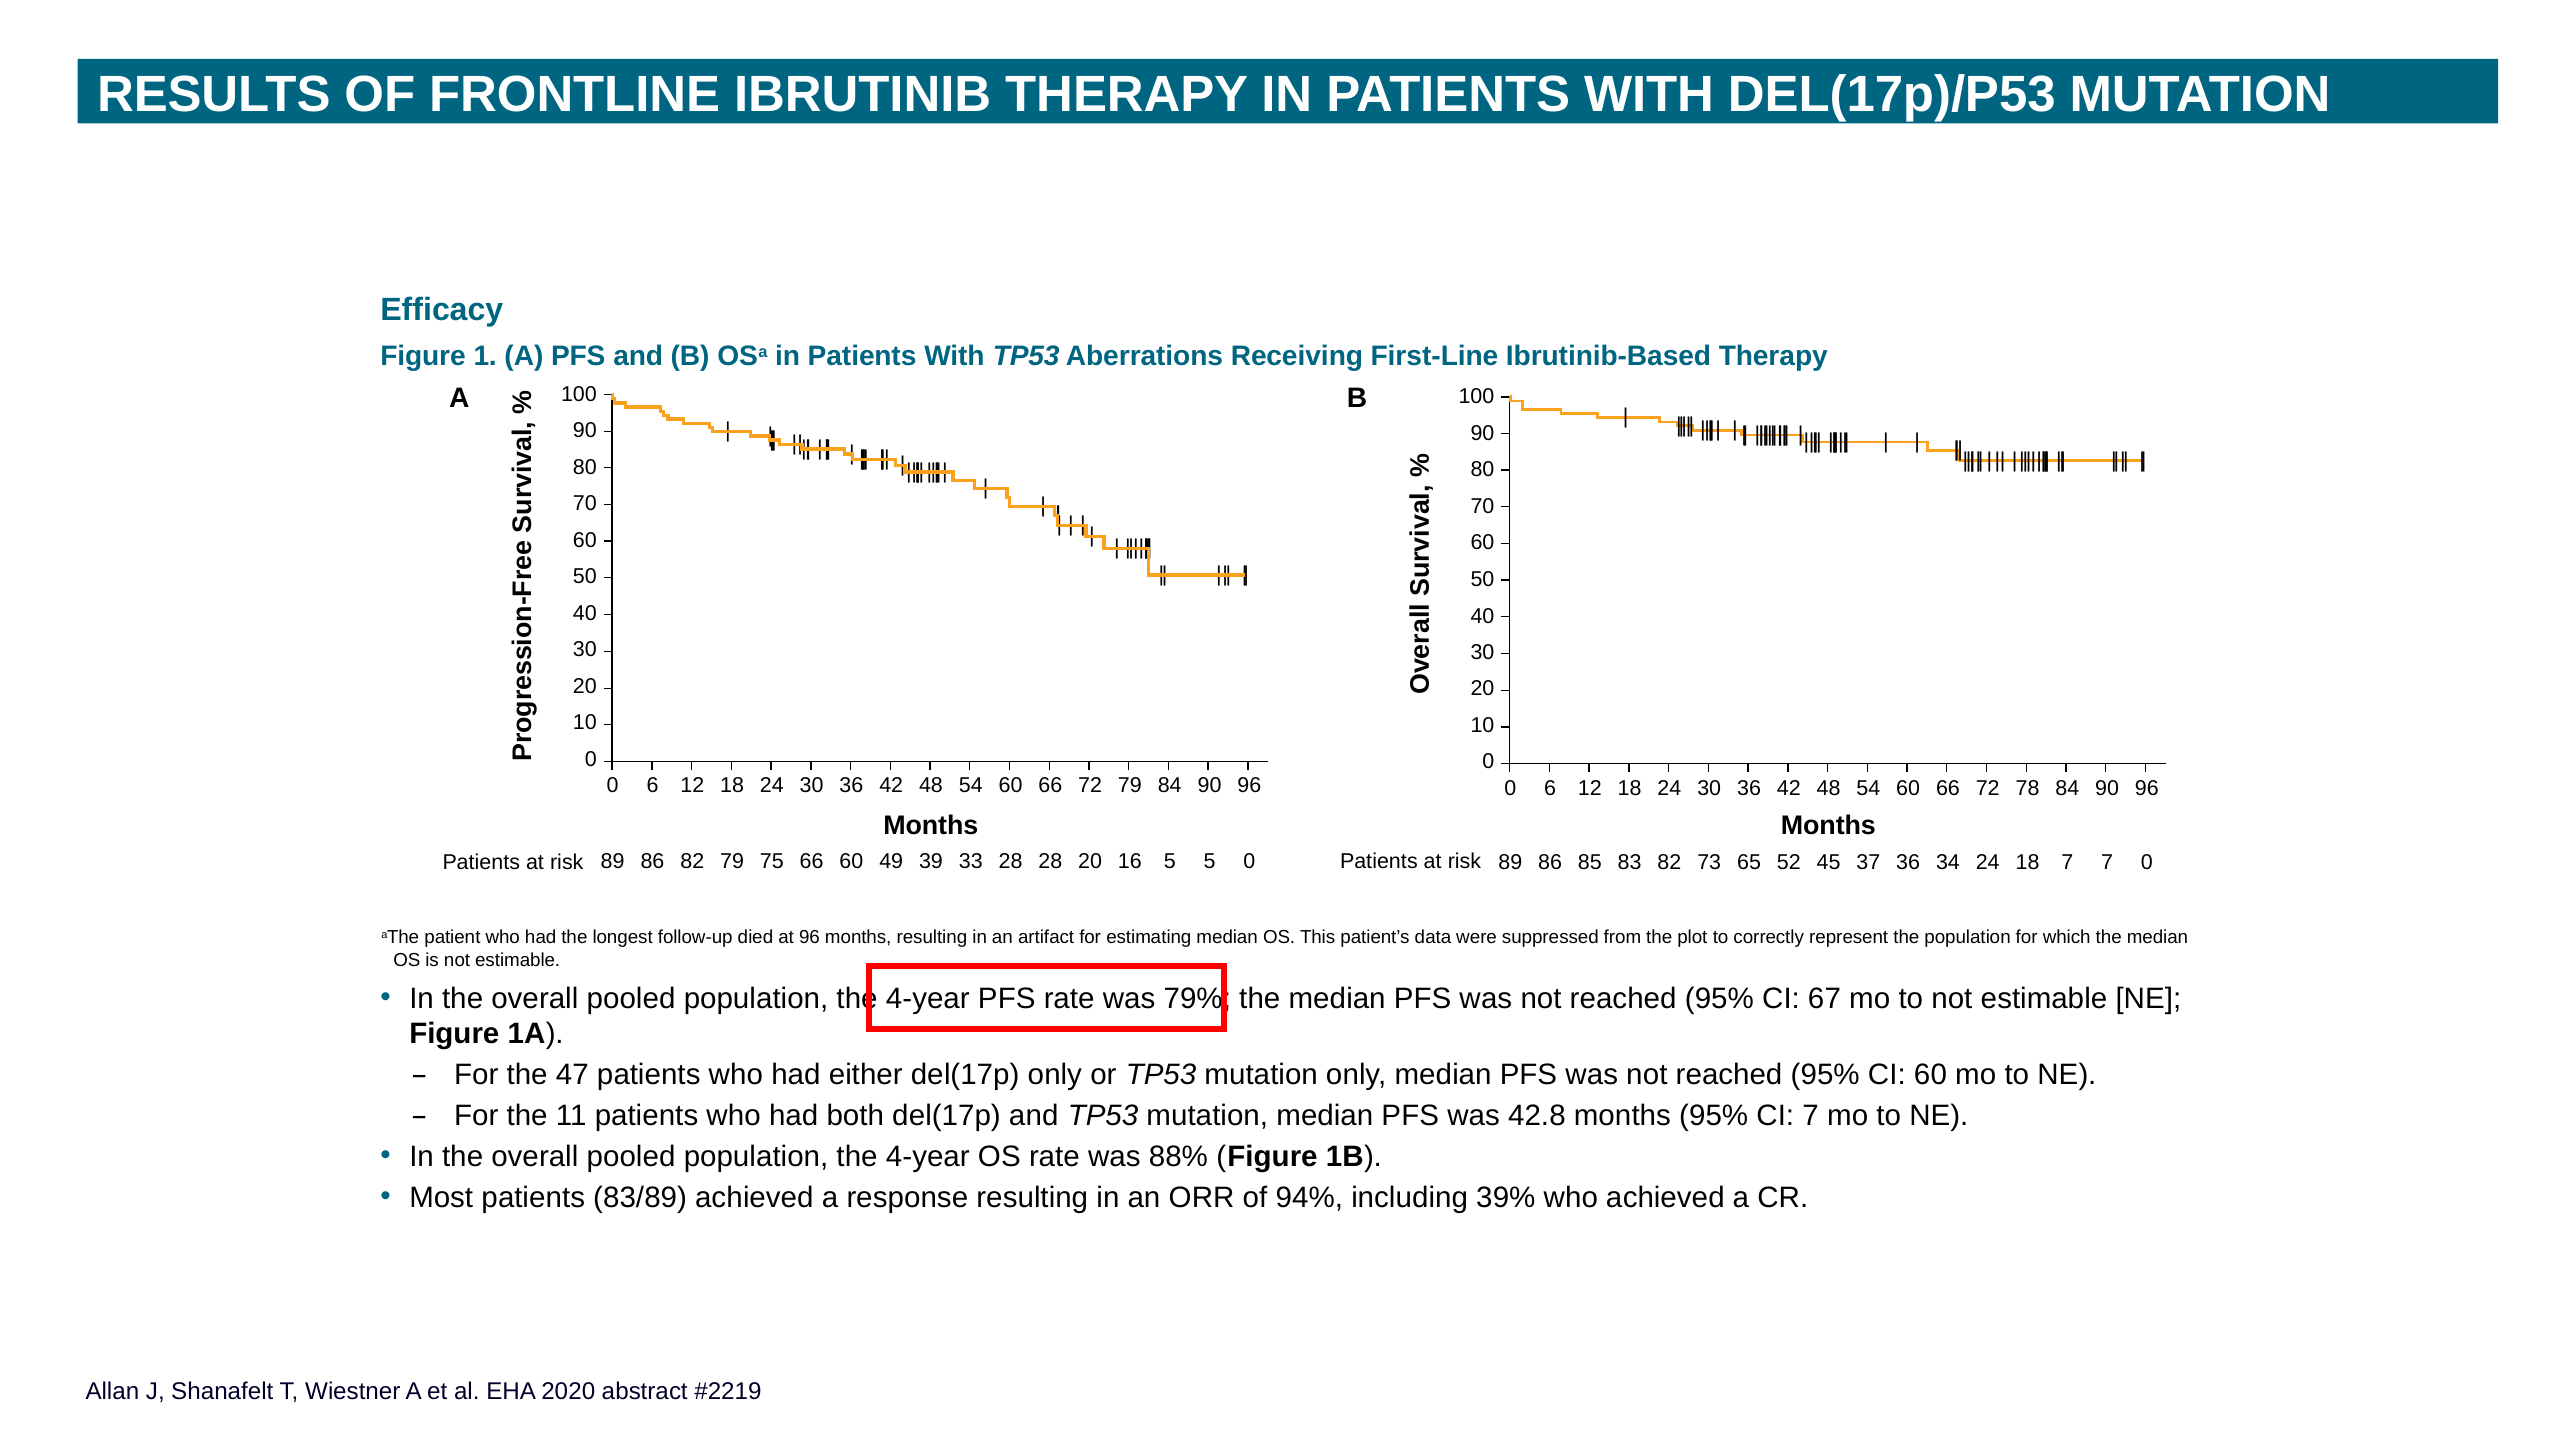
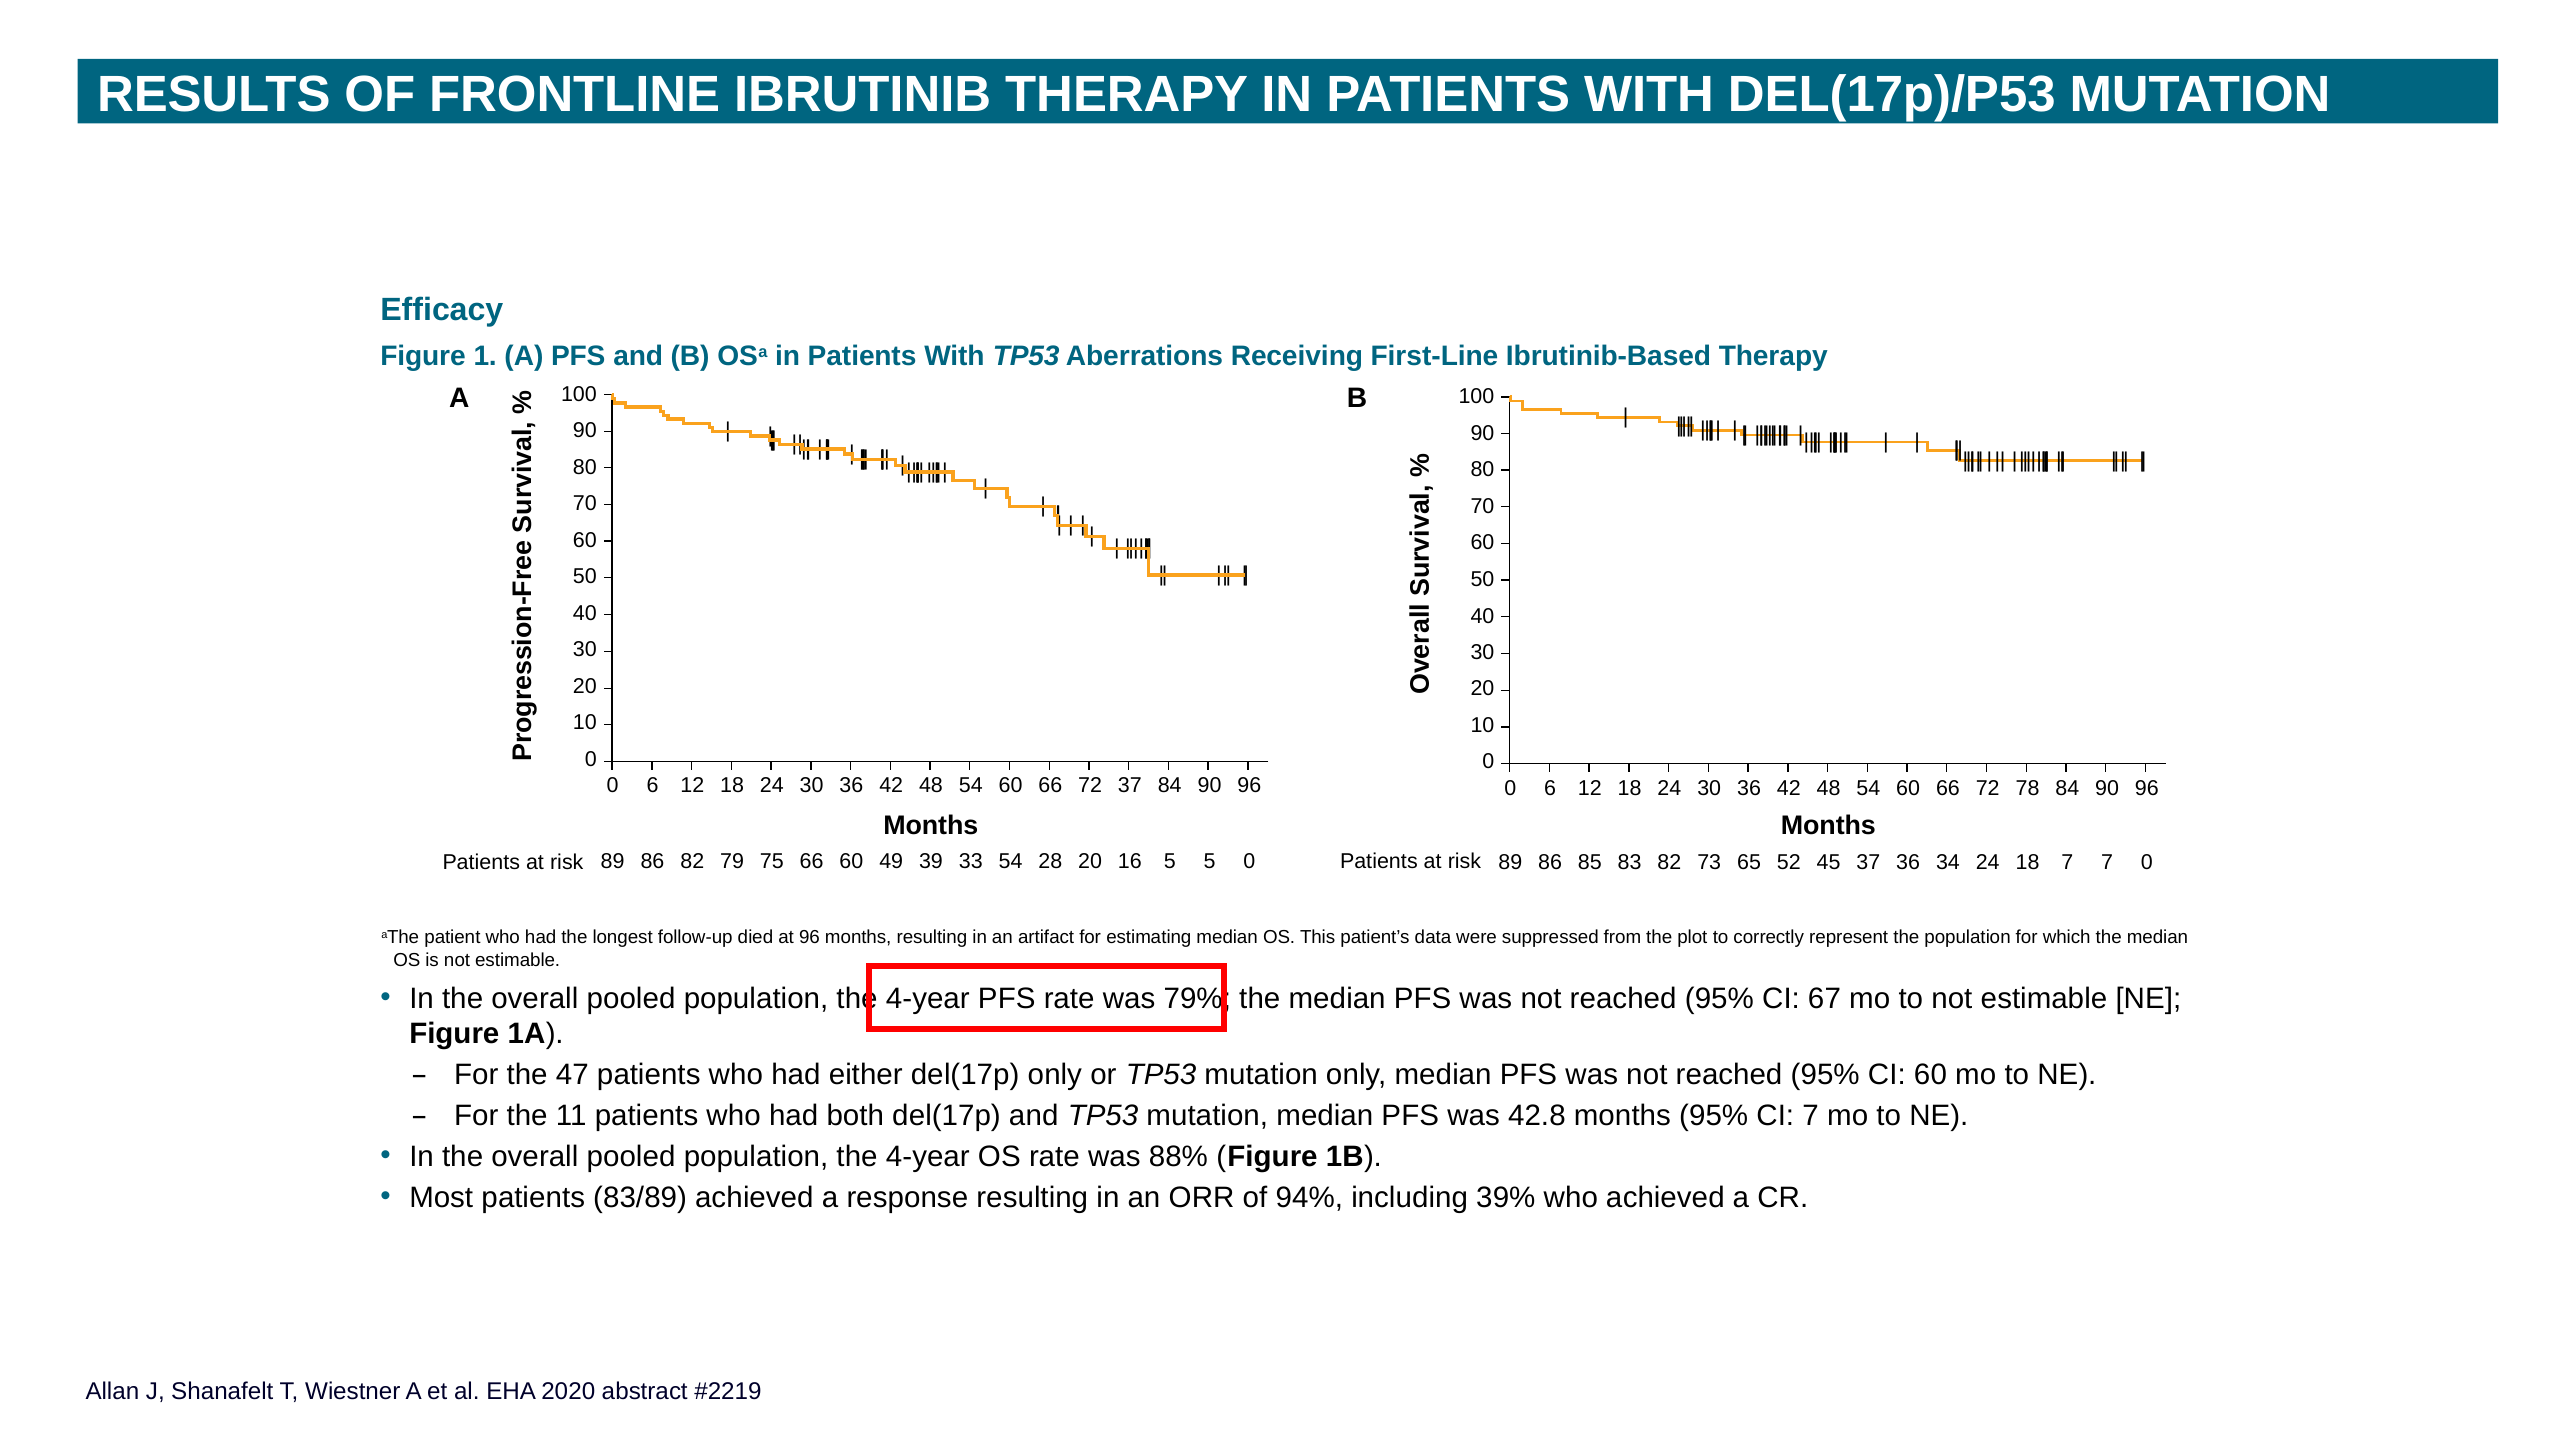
72 79: 79 -> 37
33 28: 28 -> 54
